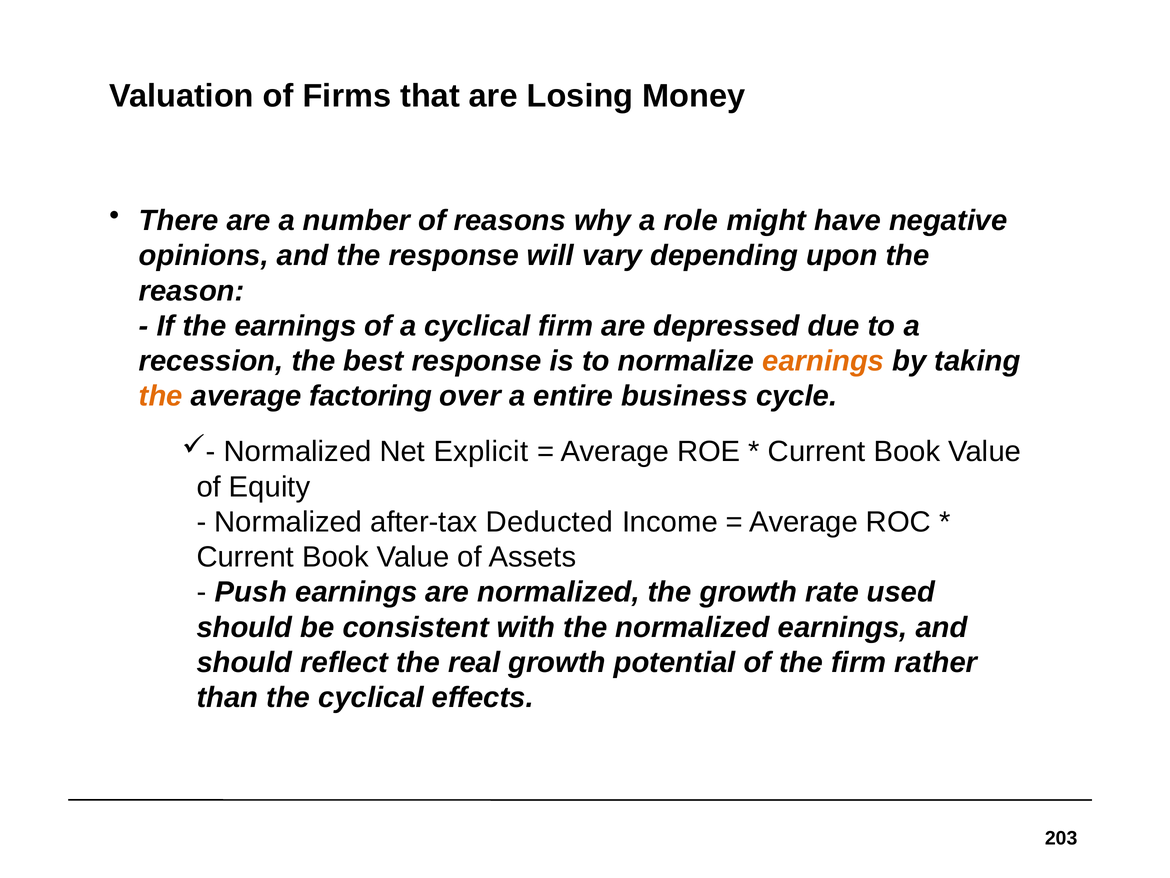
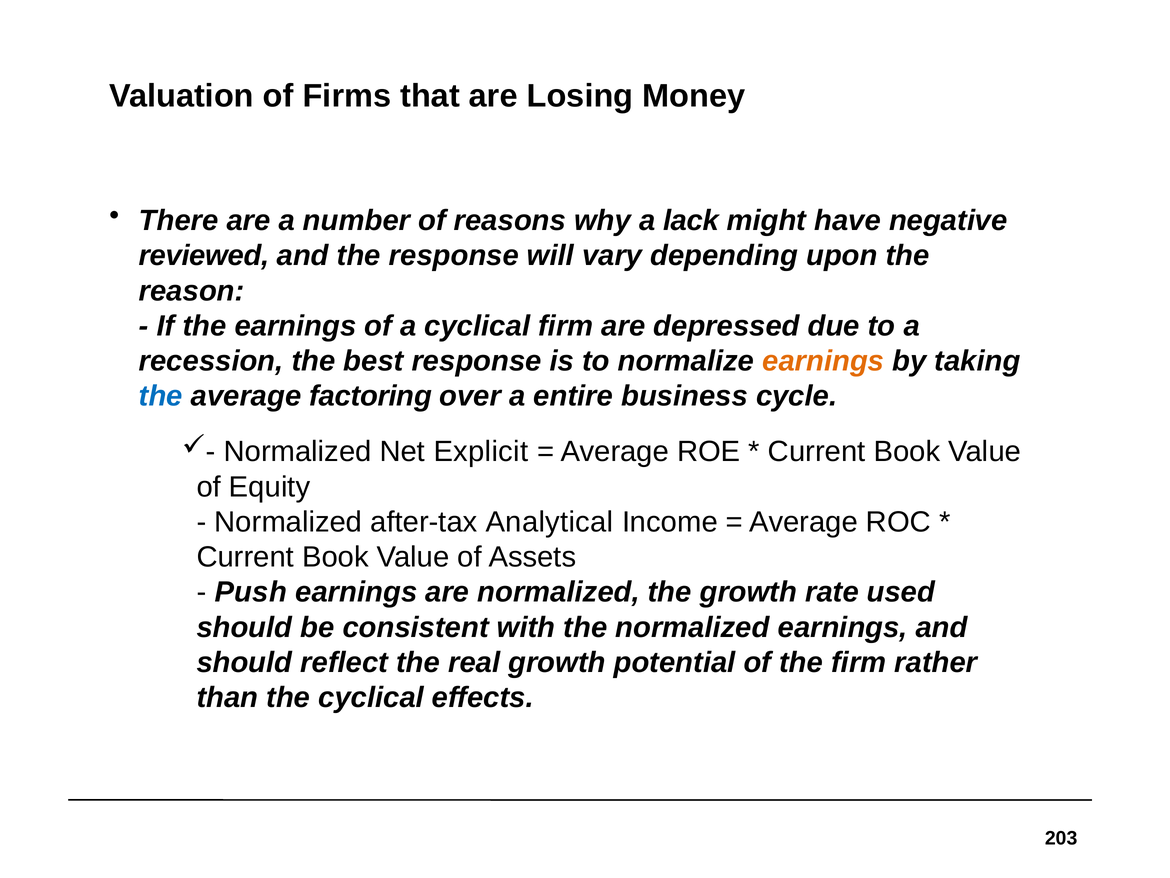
role: role -> lack
opinions: opinions -> reviewed
the at (161, 396) colour: orange -> blue
Deducted: Deducted -> Analytical
